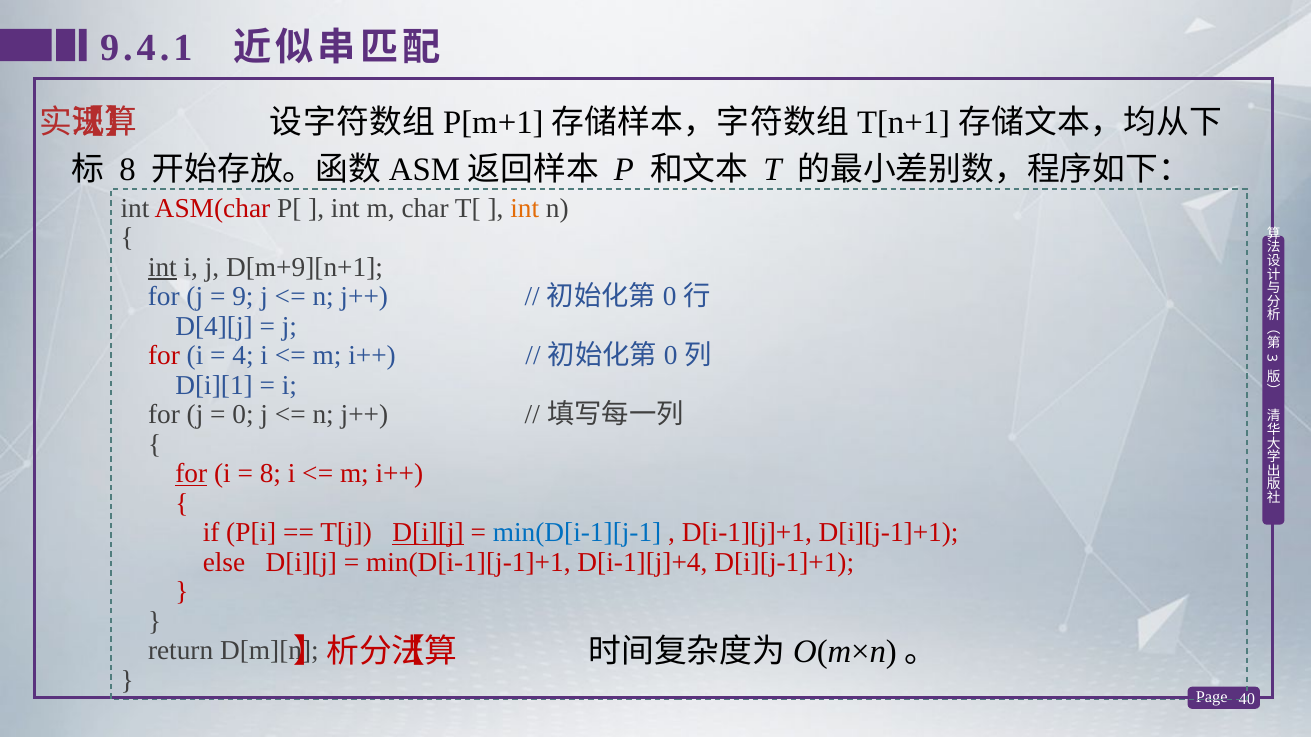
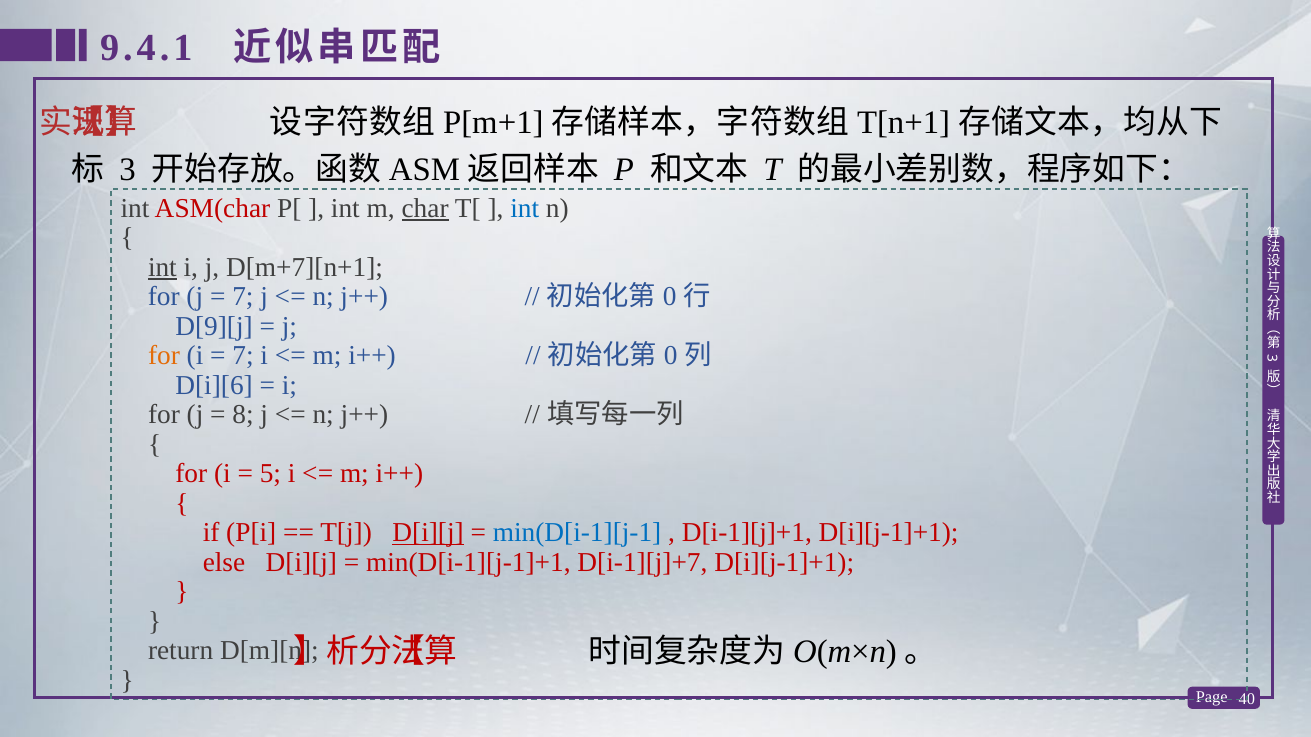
8 at (127, 170): 8 -> 3
char underline: none -> present
int at (525, 209) colour: orange -> blue
D[m+9][n+1: D[m+9][n+1 -> D[m+7][n+1
9 at (243, 297): 9 -> 7
D[4][j: D[4][j -> D[9][j
for at (164, 356) colour: red -> orange
4 at (243, 356): 4 -> 7
D[i][1: D[i][1 -> D[i][6
0: 0 -> 8
for at (191, 474) underline: present -> none
8 at (270, 474): 8 -> 5
D[i-1][j]+4: D[i-1][j]+4 -> D[i-1][j]+7
